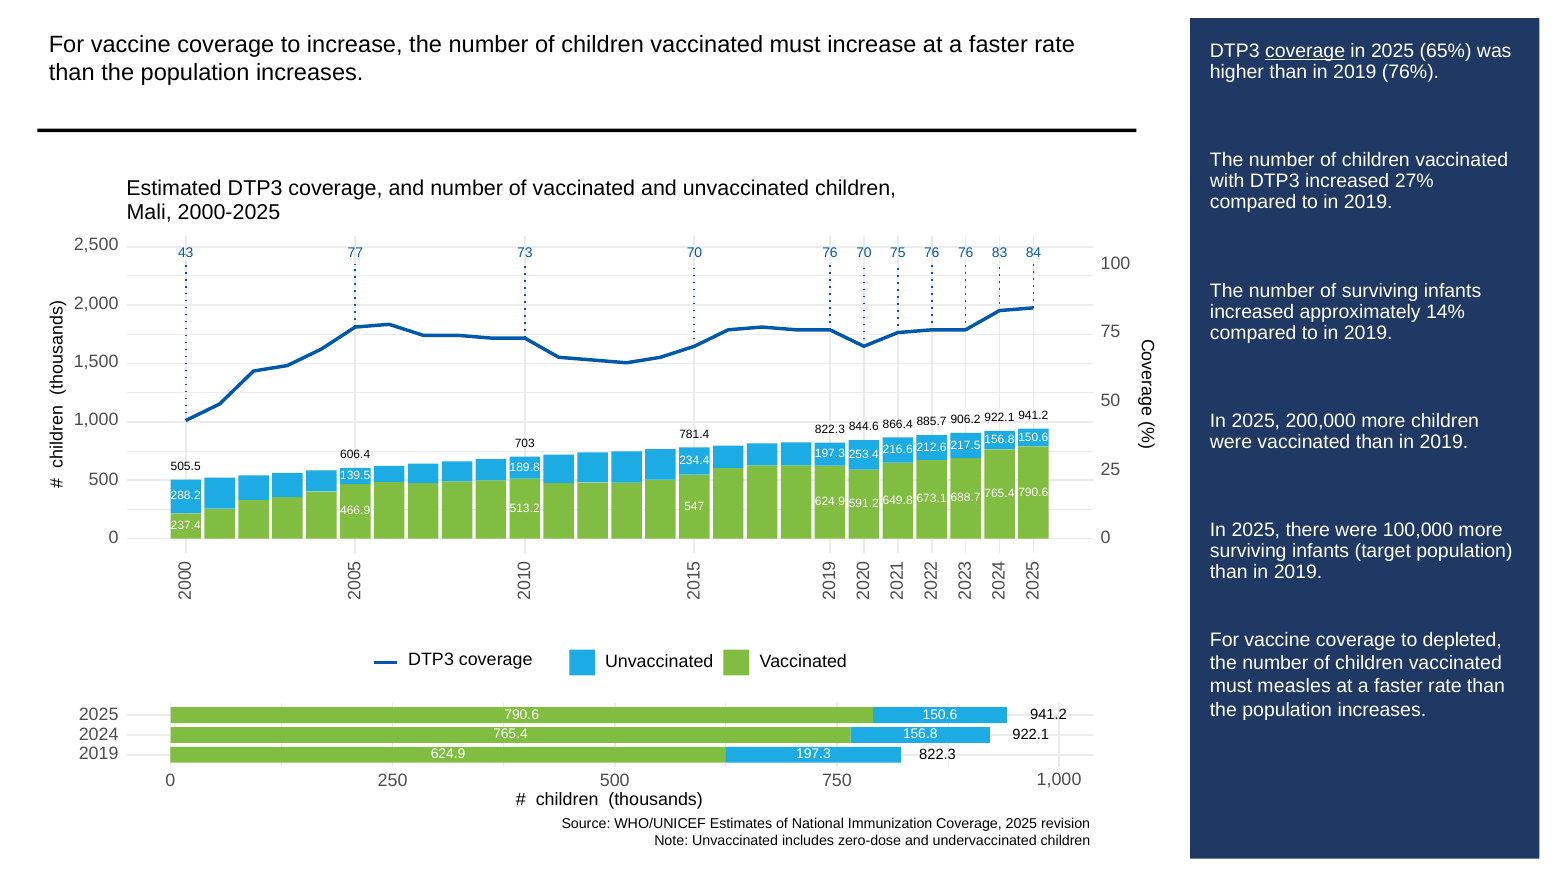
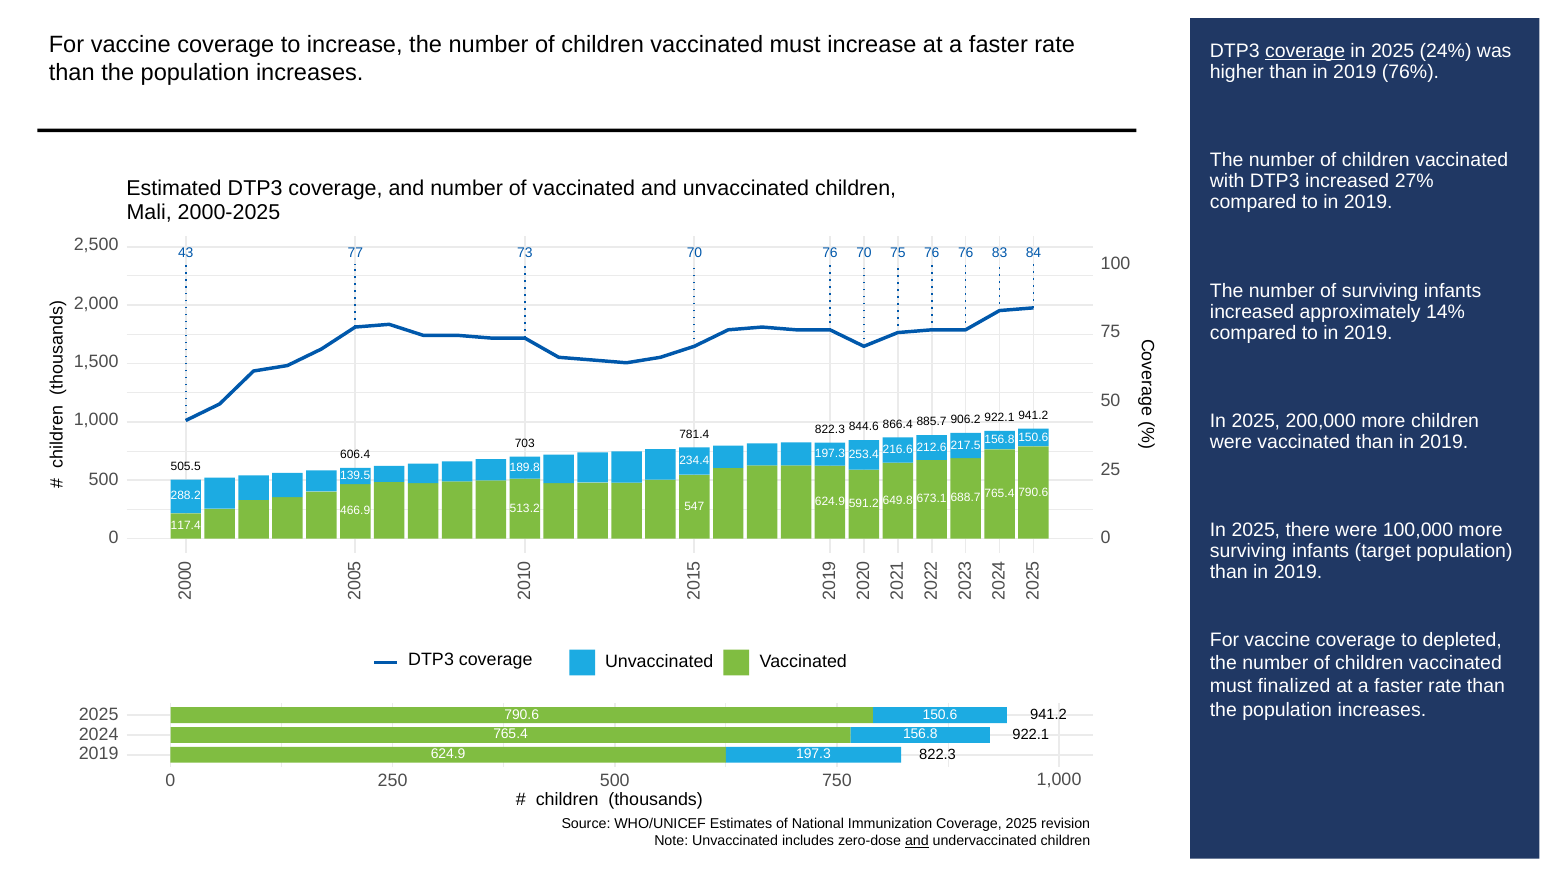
65%: 65% -> 24%
237.4: 237.4 -> 117.4
measles: measles -> finalized
and at (917, 841) underline: none -> present
